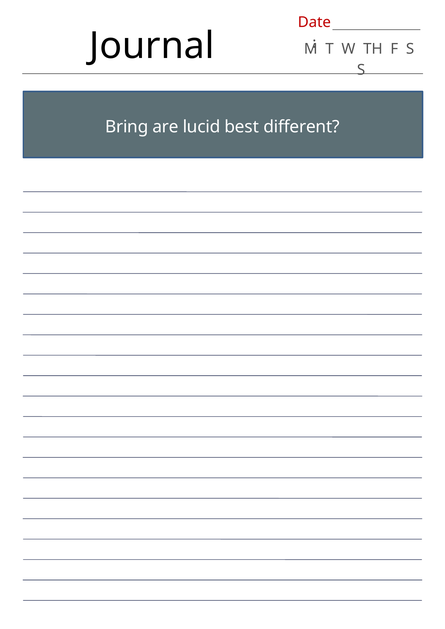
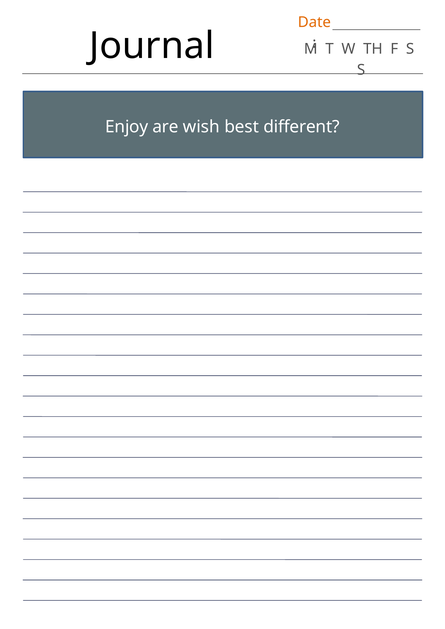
Date colour: red -> orange
Bring: Bring -> Enjoy
lucid: lucid -> wish
